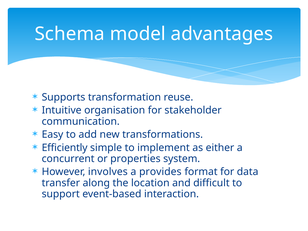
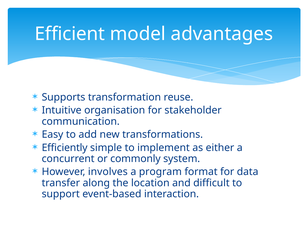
Schema: Schema -> Efficient
properties: properties -> commonly
provides: provides -> program
